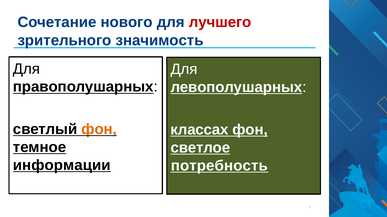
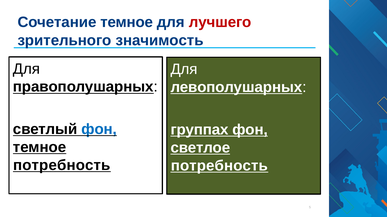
Сочетание нового: нового -> темное
фон at (99, 130) colour: orange -> blue
классах: классах -> группах
информации at (62, 166): информации -> потребность
